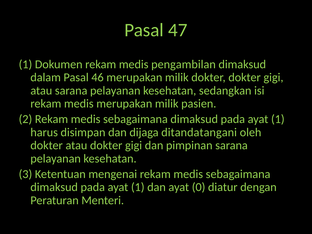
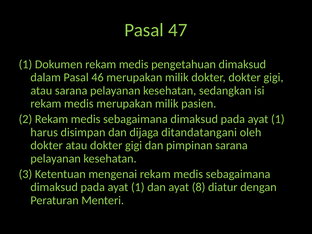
pengambilan: pengambilan -> pengetahuan
0: 0 -> 8
